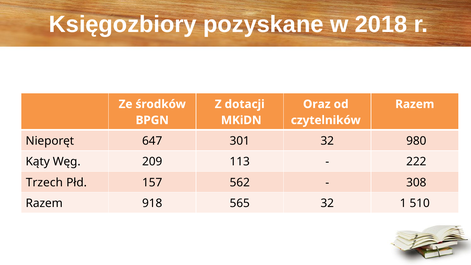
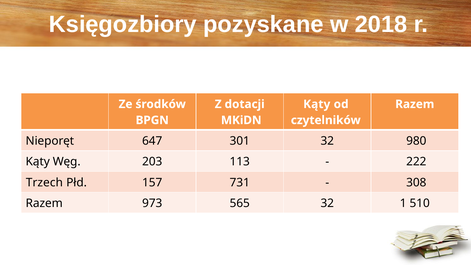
Oraz at (317, 104): Oraz -> Kąty
209: 209 -> 203
562: 562 -> 731
918: 918 -> 973
